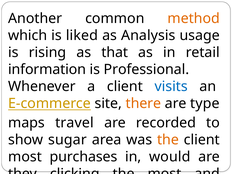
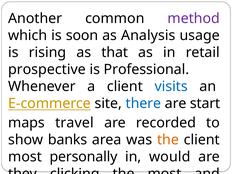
method colour: orange -> purple
liked: liked -> soon
information: information -> prospective
there colour: orange -> blue
type: type -> start
sugar: sugar -> banks
purchases: purchases -> personally
